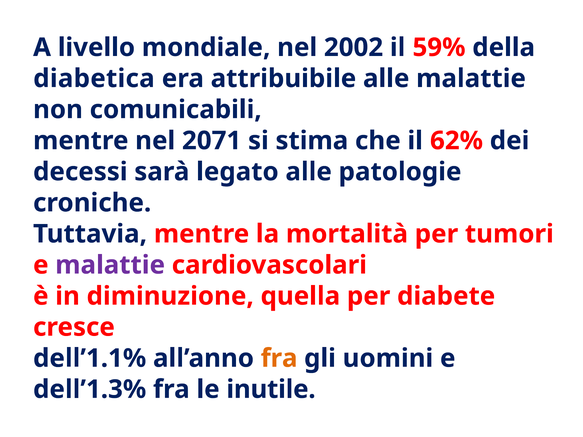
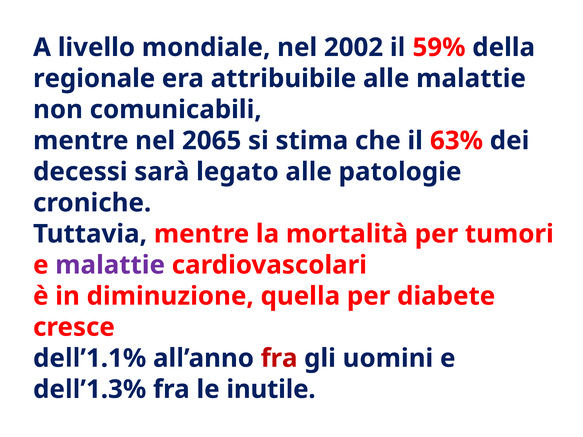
diabetica: diabetica -> regionale
2071: 2071 -> 2065
62%: 62% -> 63%
fra at (279, 358) colour: orange -> red
